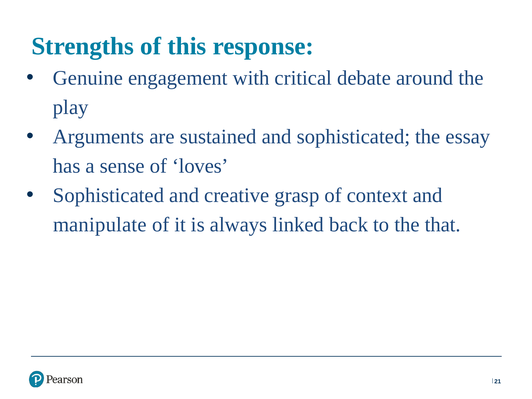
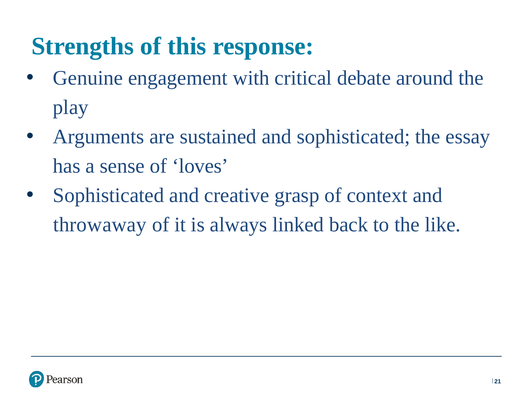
manipulate: manipulate -> throwaway
that: that -> like
